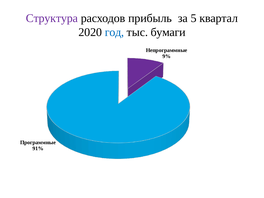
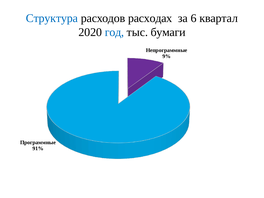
Структура colour: purple -> blue
прибыль: прибыль -> расходах
5: 5 -> 6
